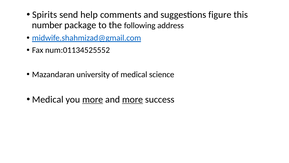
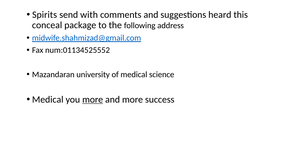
help: help -> with
figure: figure -> heard
number: number -> conceal
more at (133, 99) underline: present -> none
